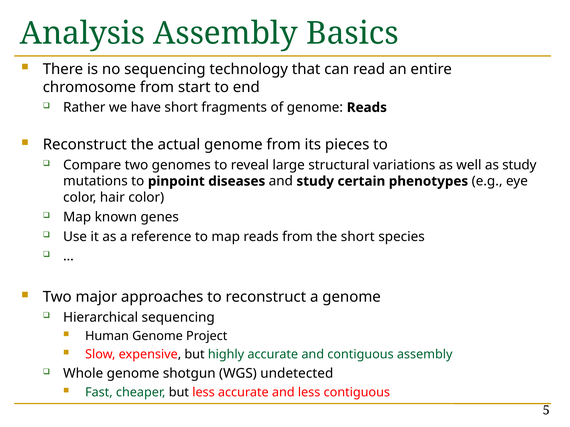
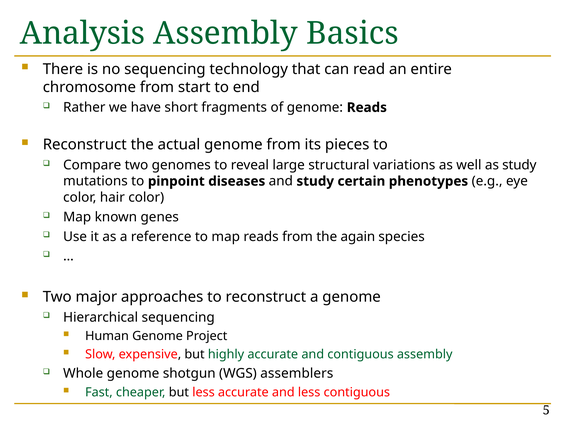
the short: short -> again
undetected: undetected -> assemblers
